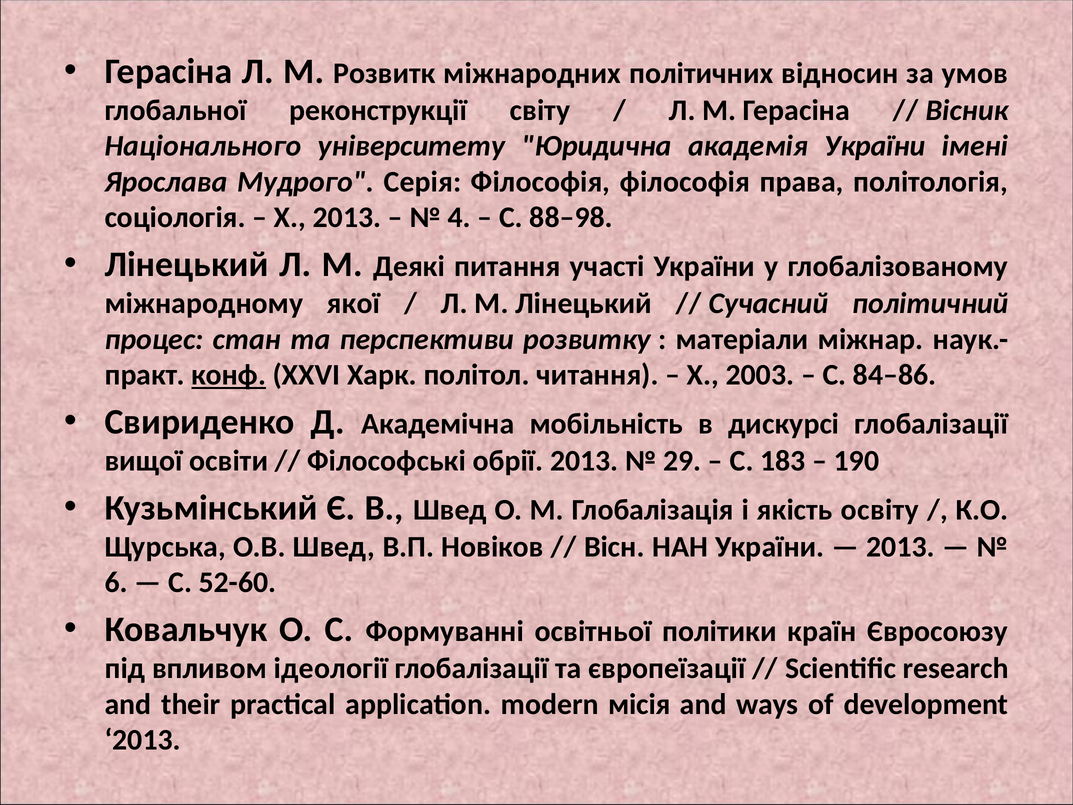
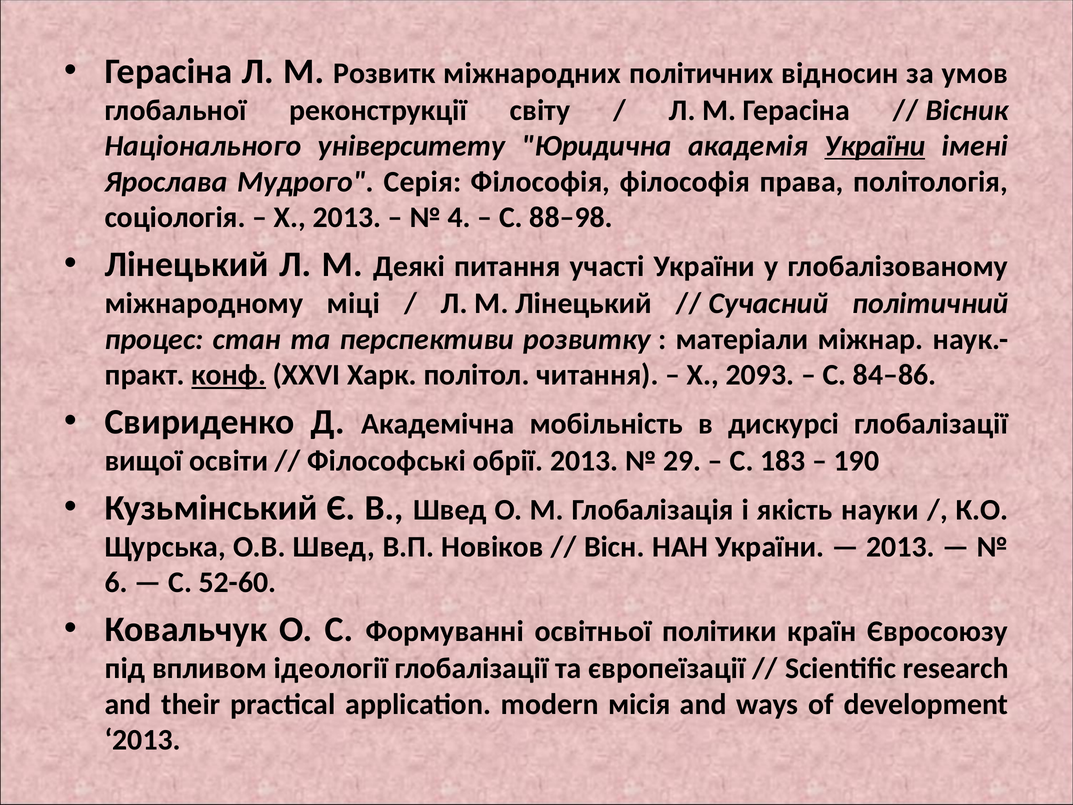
України at (875, 146) underline: none -> present
якої: якої -> міці
2003: 2003 -> 2093
освіту: освіту -> науки
